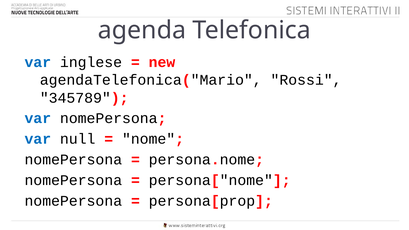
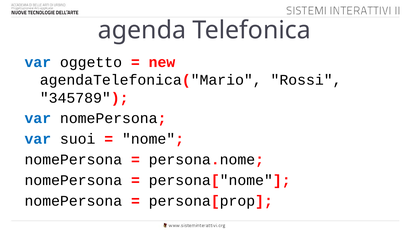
inglese: inglese -> oggetto
null: null -> suoi
